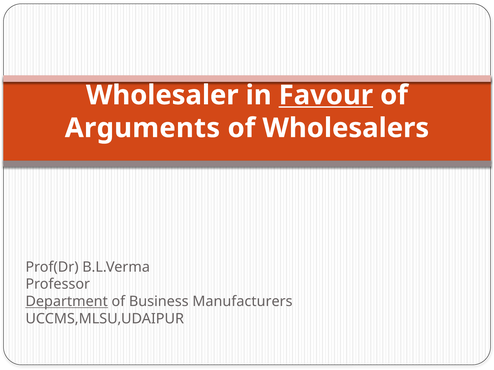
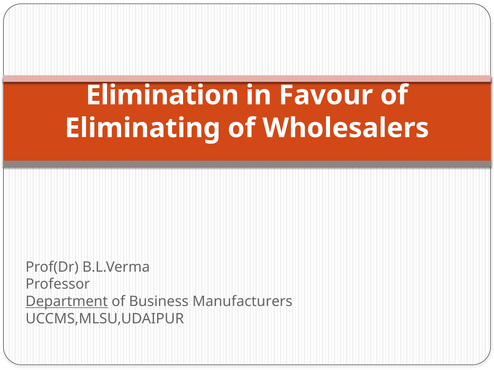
Wholesaler: Wholesaler -> Elimination
Favour underline: present -> none
Arguments: Arguments -> Eliminating
